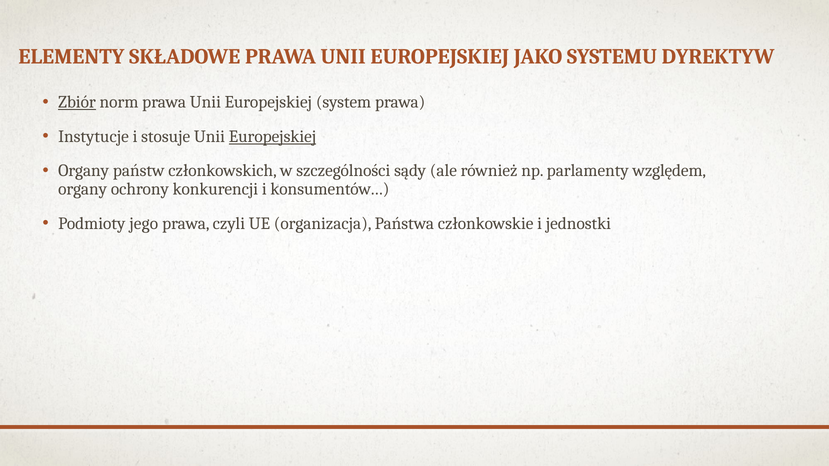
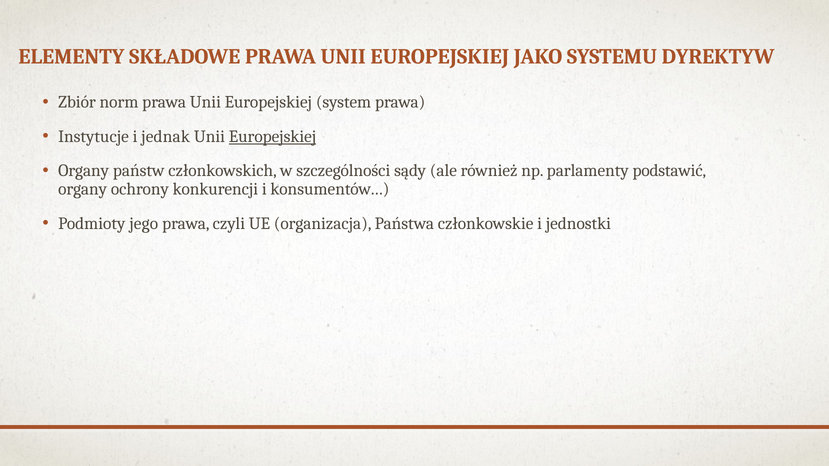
Zbiór underline: present -> none
stosuje: stosuje -> jednak
względem: względem -> podstawić
